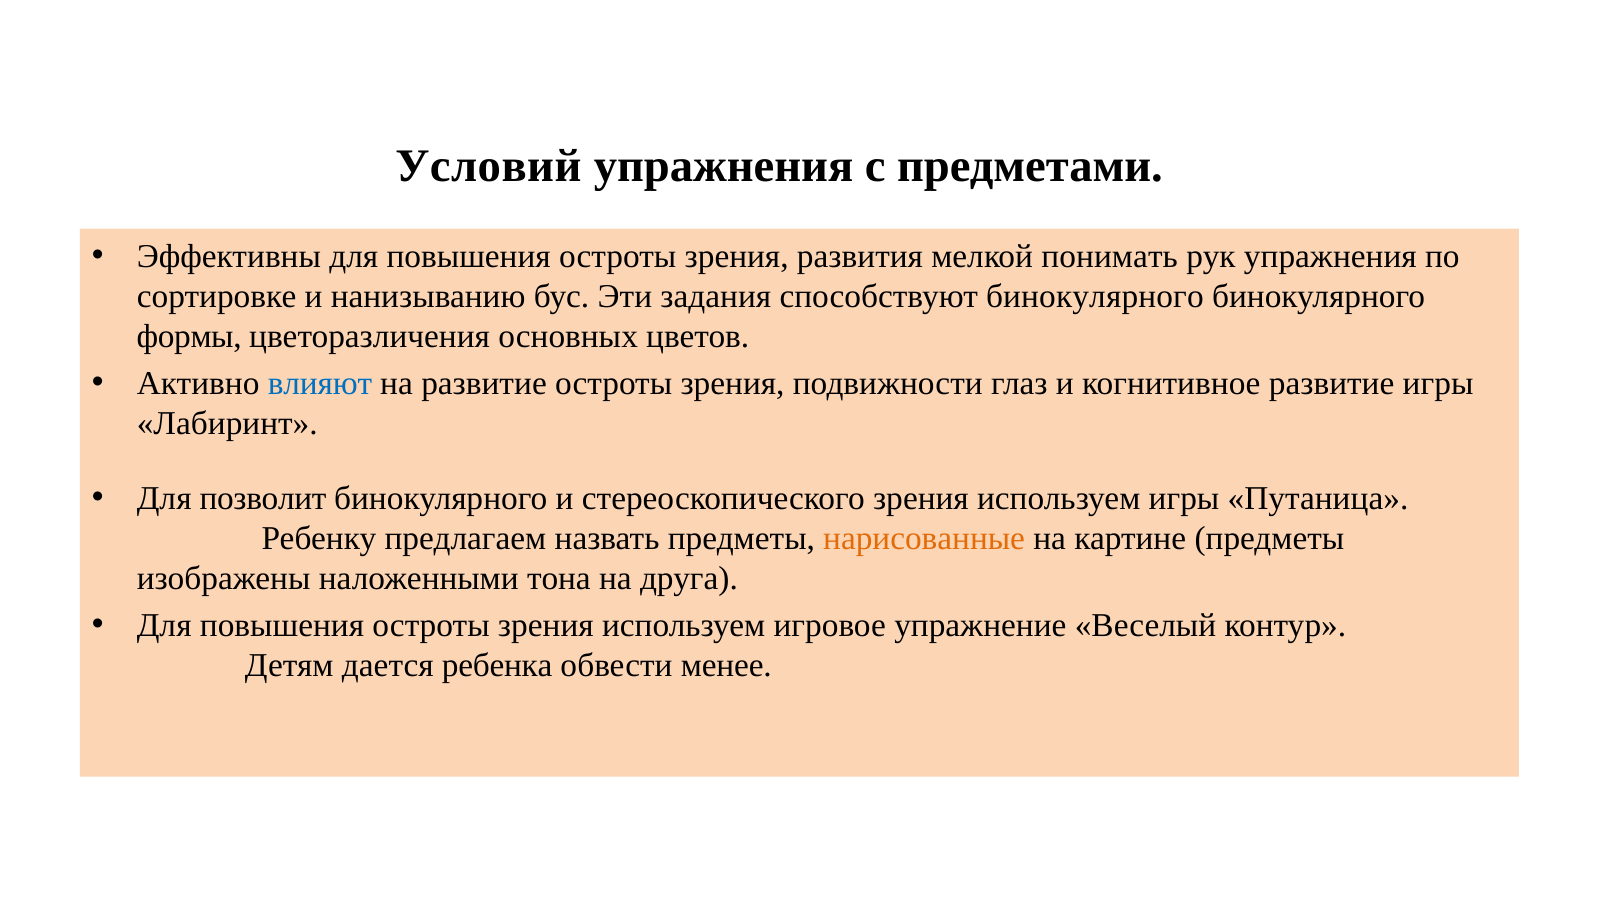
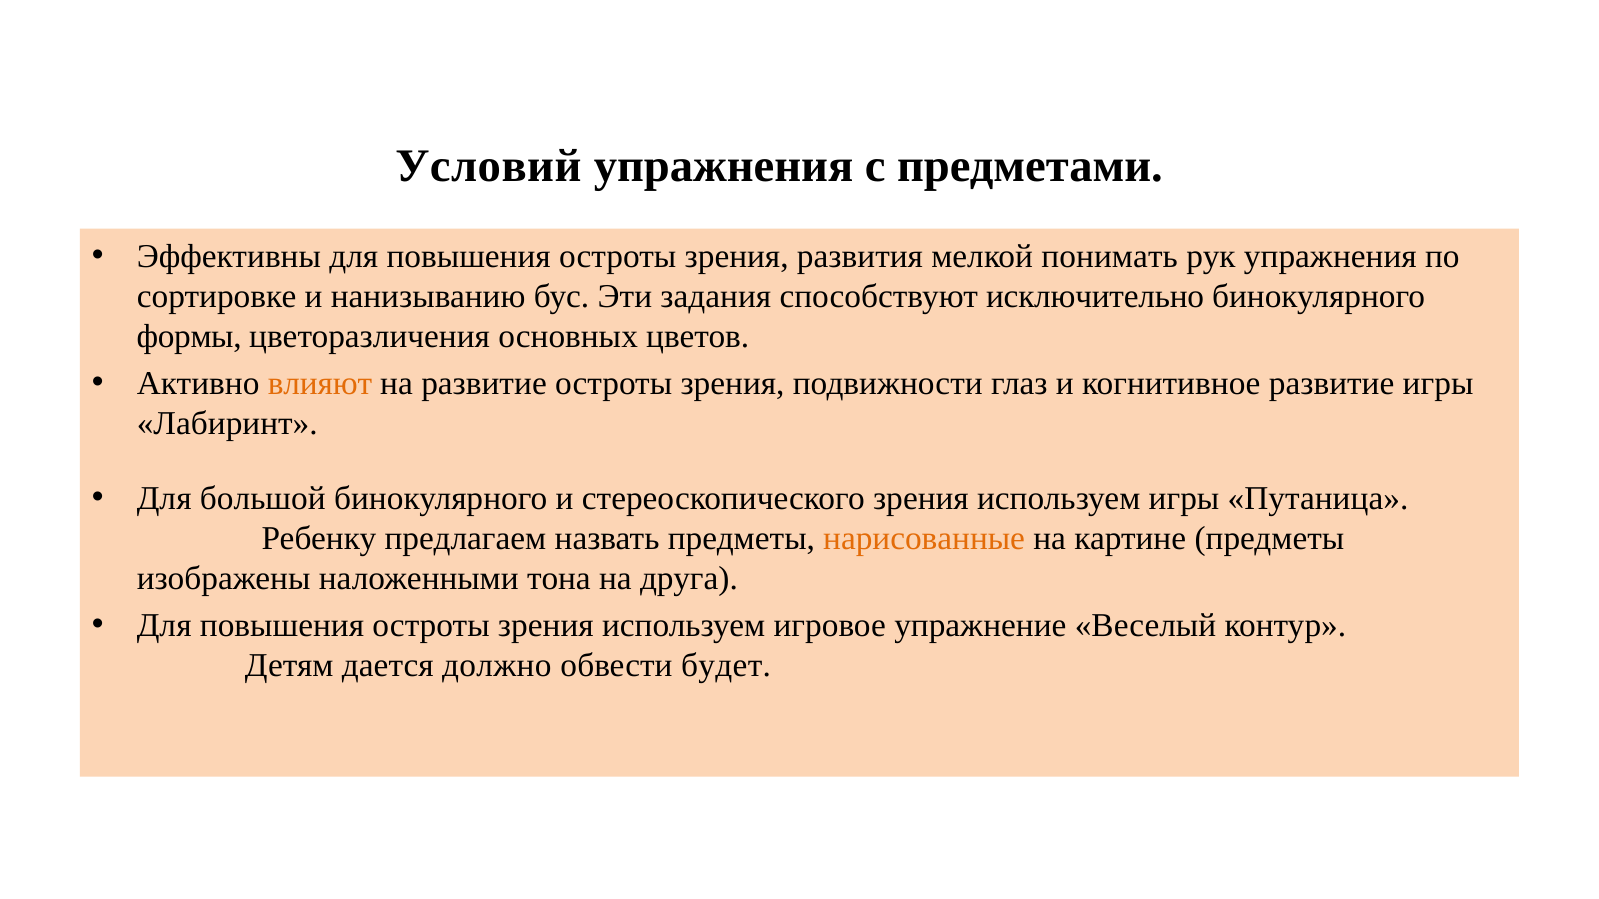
способствуют бинокулярного: бинокулярного -> исключительно
влияют colour: blue -> orange
позволит: позволит -> большой
ребенка: ребенка -> должно
менее: менее -> будет
